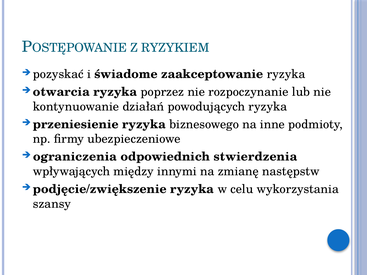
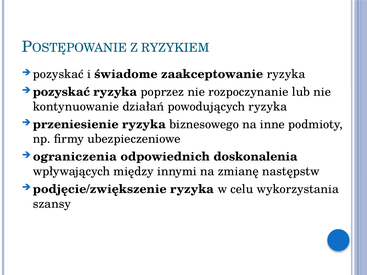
otwarcia at (61, 92): otwarcia -> pozyskać
stwierdzenia: stwierdzenia -> doskonalenia
